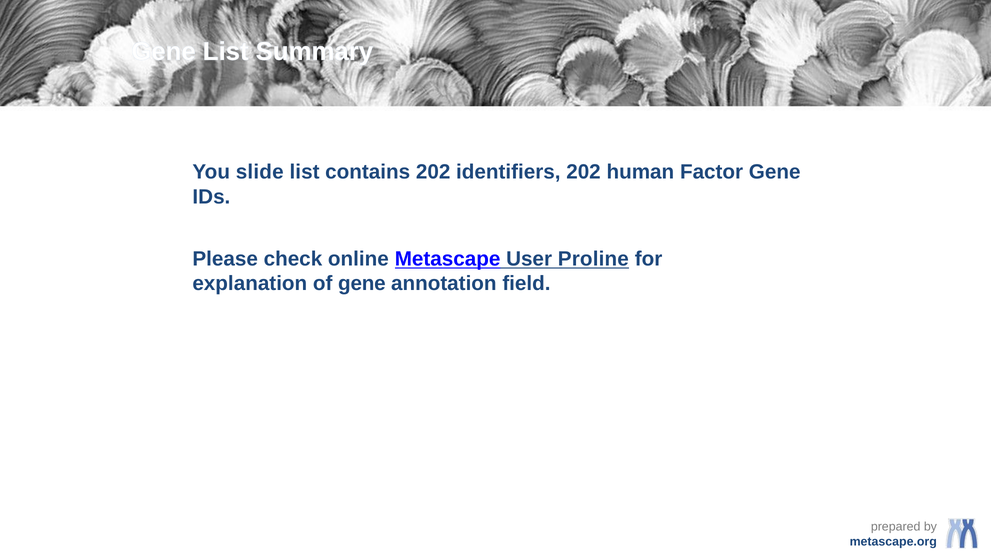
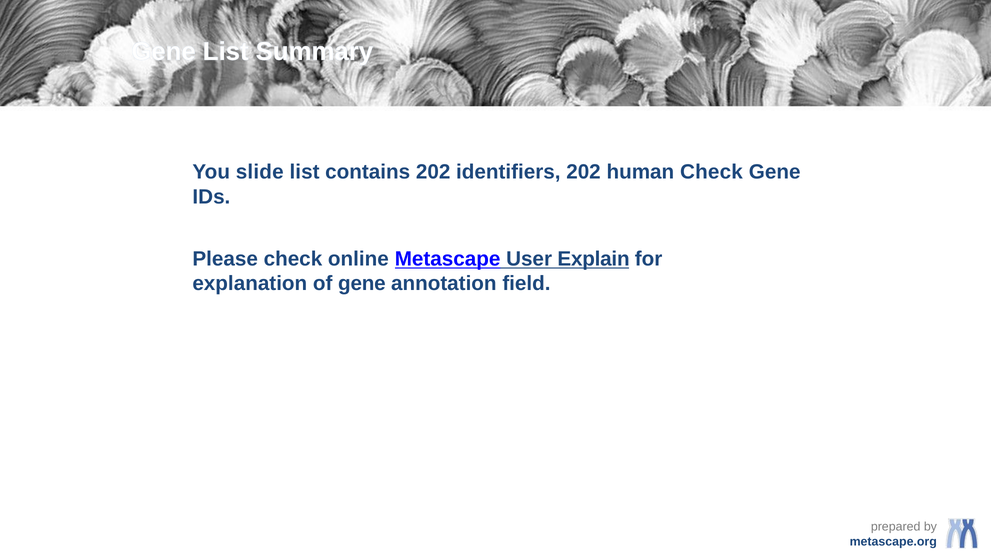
human Factor: Factor -> Check
Proline: Proline -> Explain
